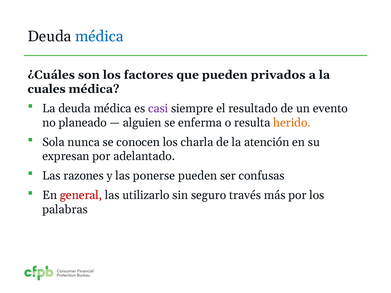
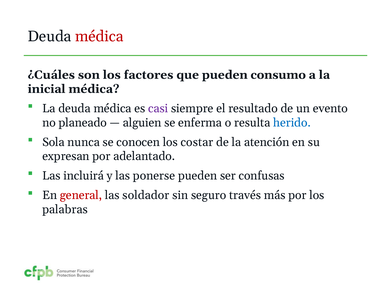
médica at (99, 36) colour: blue -> red
privados: privados -> consumo
cuales: cuales -> inicial
herido colour: orange -> blue
charla: charla -> costar
razones: razones -> incluirá
utilizarlo: utilizarlo -> soldador
